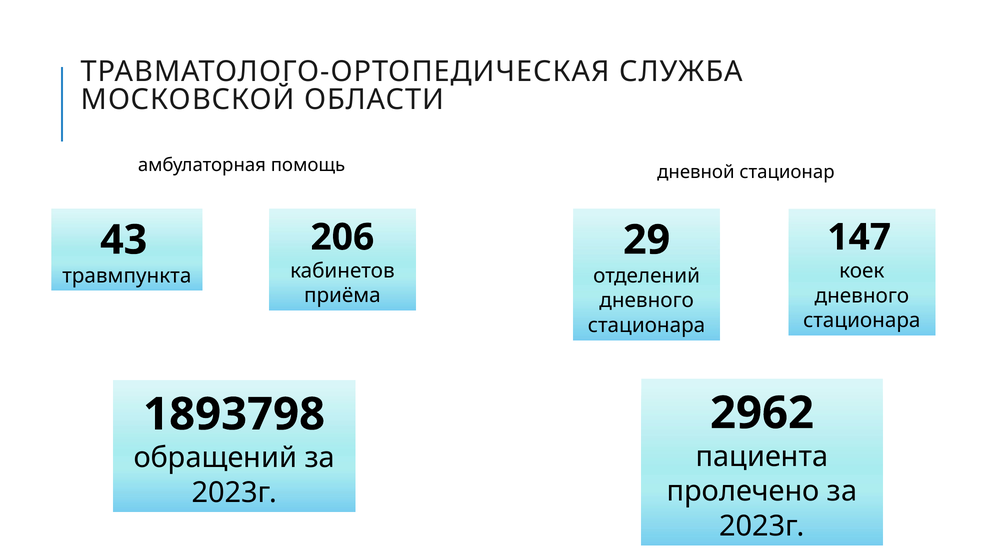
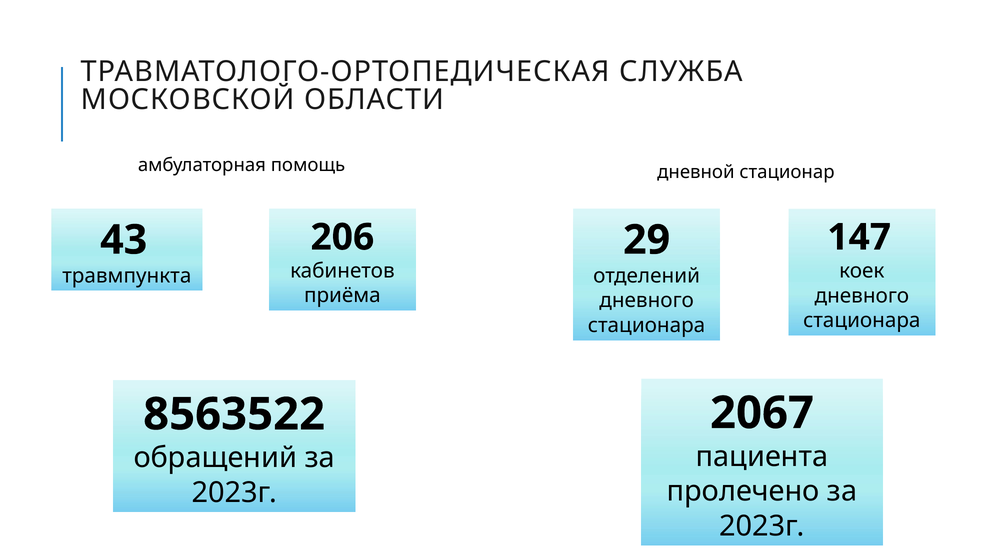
2962: 2962 -> 2067
1893798: 1893798 -> 8563522
